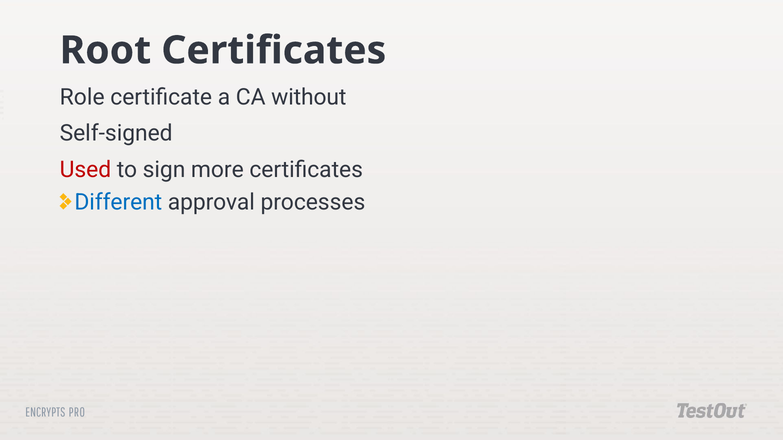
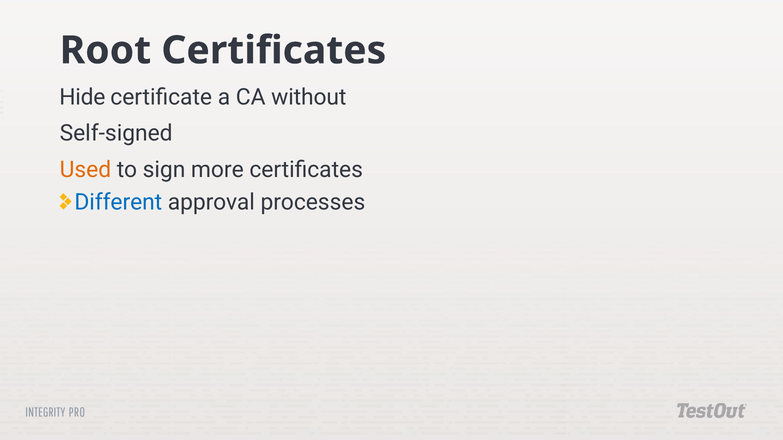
Role: Role -> Hide
Used colour: red -> orange
ENCRYPTS: ENCRYPTS -> INTEGRITY
